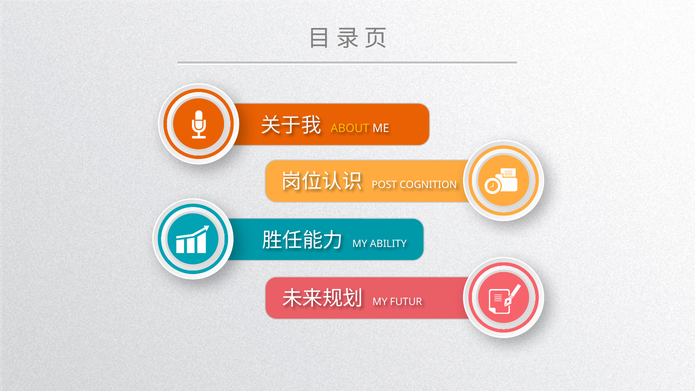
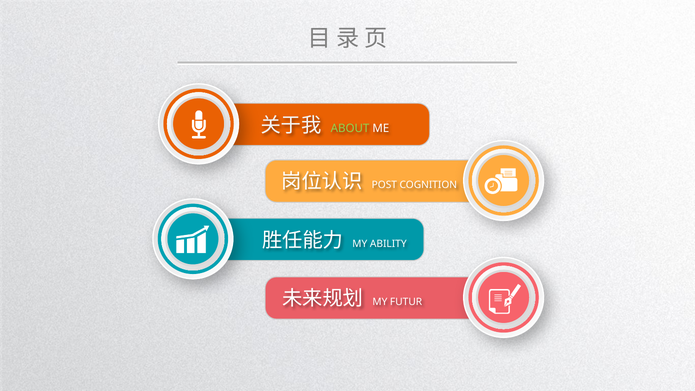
ABOUT colour: yellow -> light green
